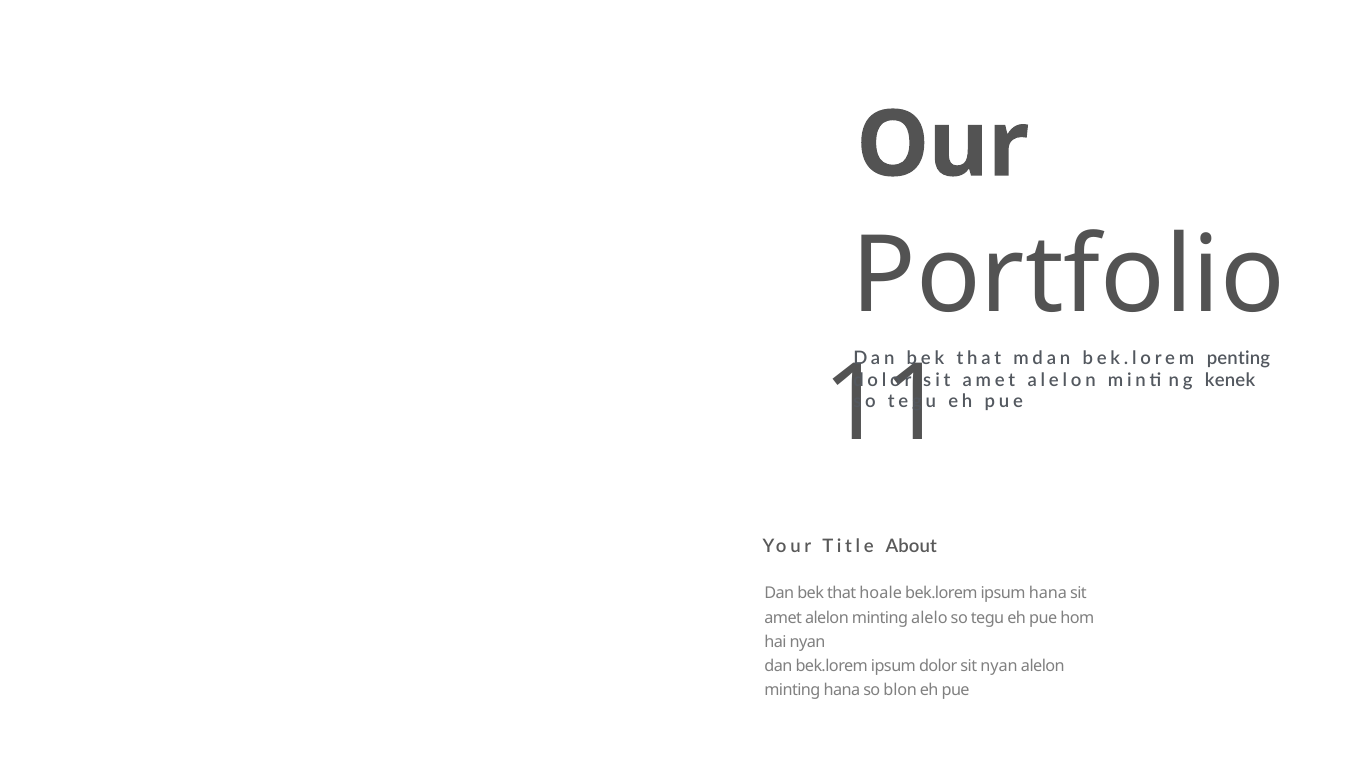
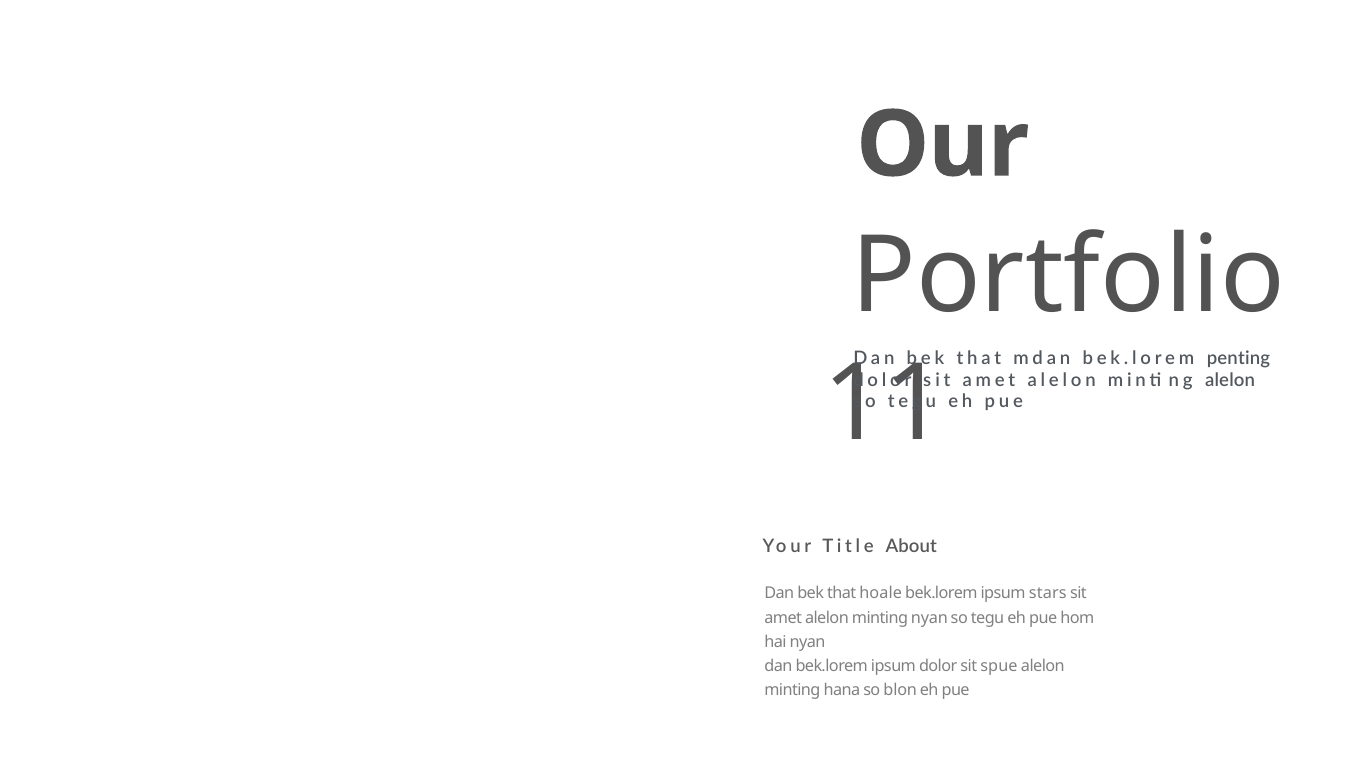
kenek at (1230, 380): kenek -> alelon
ipsum hana: hana -> stars
minting alelo: alelo -> nyan
sit nyan: nyan -> spue
